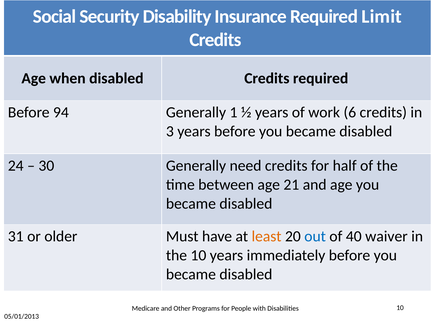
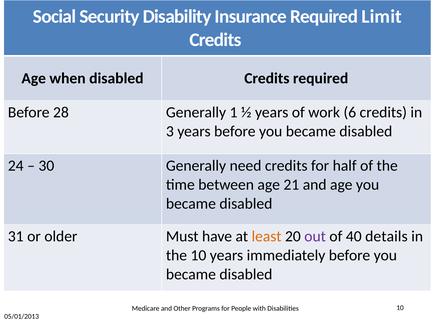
94: 94 -> 28
out colour: blue -> purple
waiver: waiver -> details
